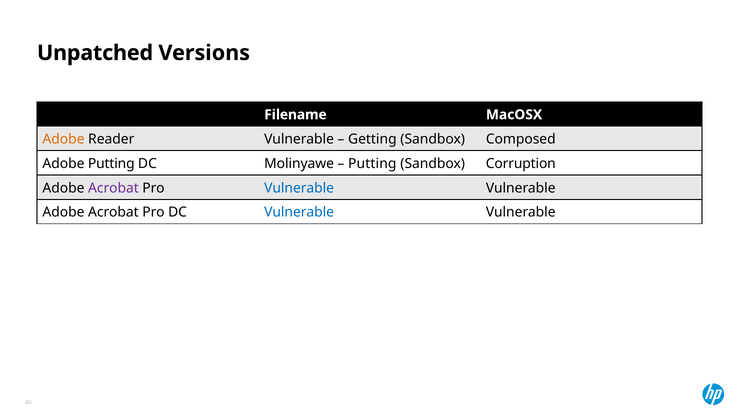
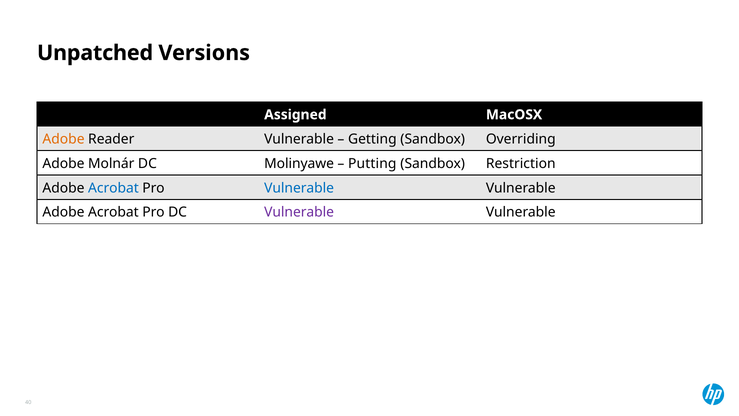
Filename: Filename -> Assigned
Composed: Composed -> Overriding
Adobe Putting: Putting -> Molnár
Corruption: Corruption -> Restriction
Acrobat at (113, 188) colour: purple -> blue
Vulnerable at (299, 212) colour: blue -> purple
